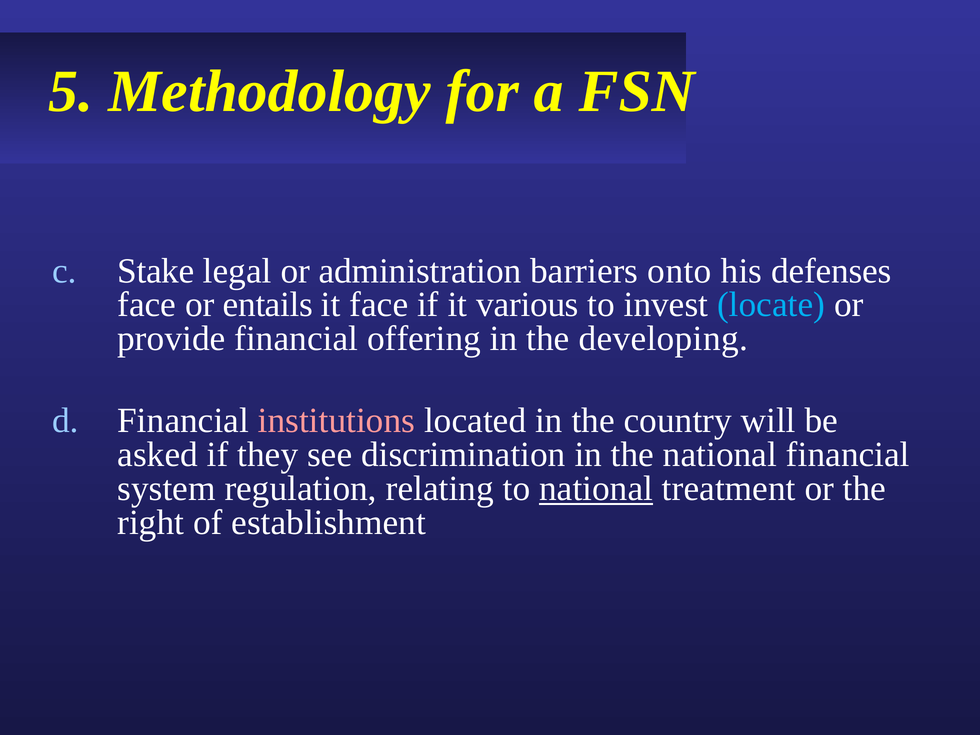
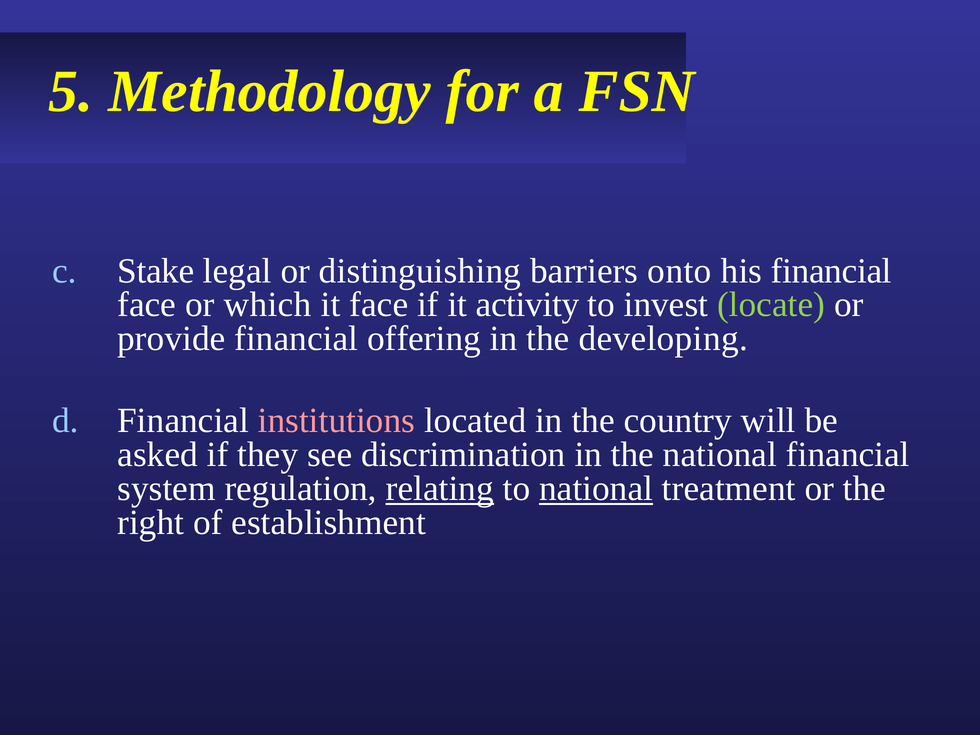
administration: administration -> distinguishing
his defenses: defenses -> financial
entails: entails -> which
various: various -> activity
locate colour: light blue -> light green
relating underline: none -> present
